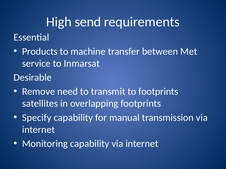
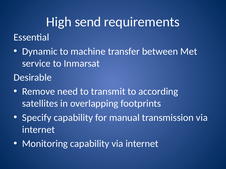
Products: Products -> Dynamic
to footprints: footprints -> according
